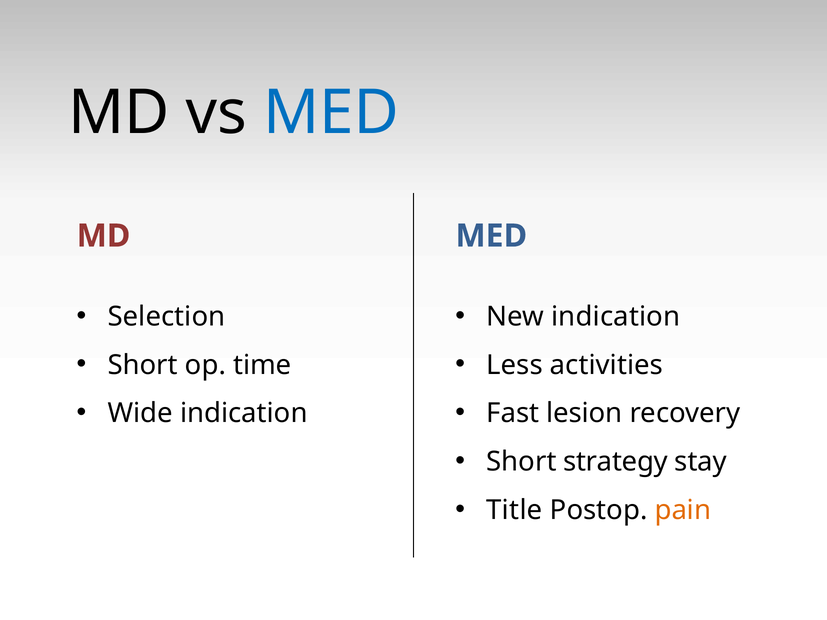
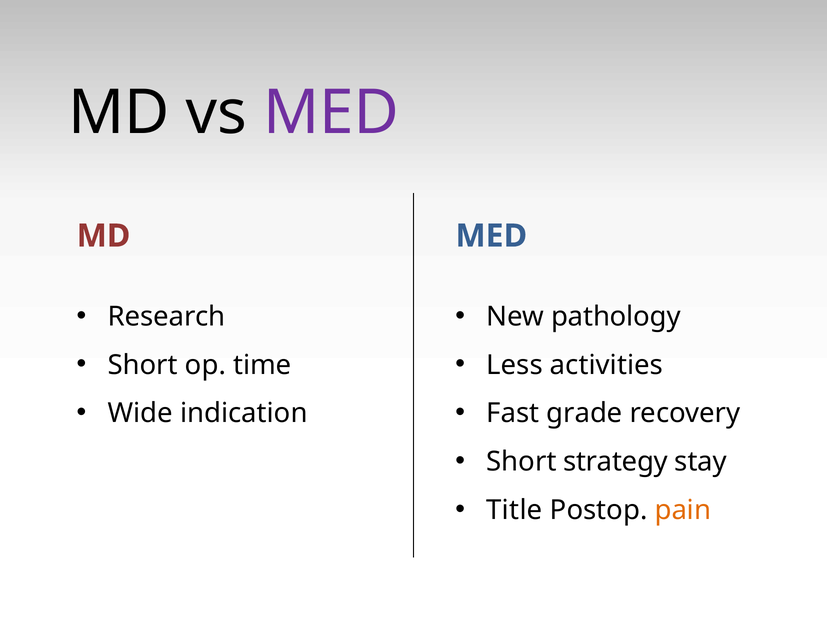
MED at (331, 113) colour: blue -> purple
Selection: Selection -> Research
New indication: indication -> pathology
lesion: lesion -> grade
